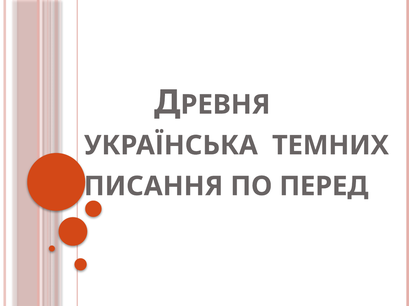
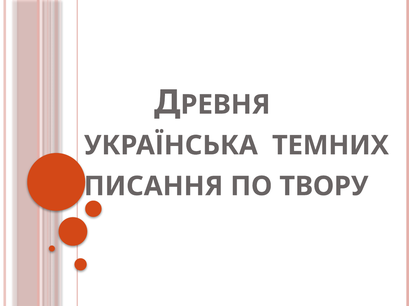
ПЕРЕД: ПЕРЕД -> ТВОРУ
